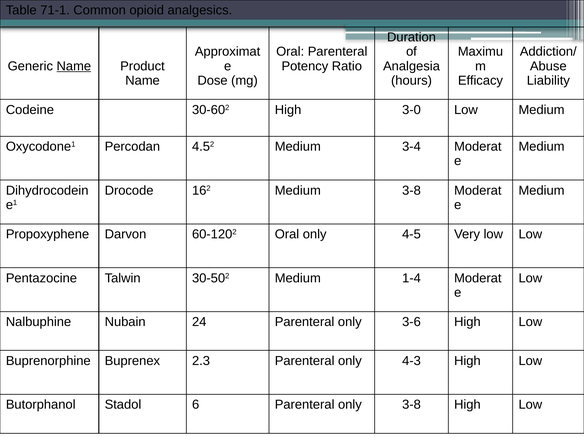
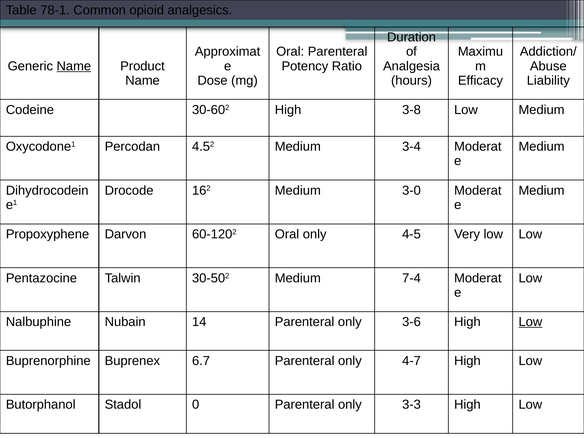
71-1: 71-1 -> 78-1
3-0: 3-0 -> 3-8
Medium 3-8: 3-8 -> 3-0
1-4: 1-4 -> 7-4
24: 24 -> 14
Low at (530, 322) underline: none -> present
2.3: 2.3 -> 6.7
4-3: 4-3 -> 4-7
6: 6 -> 0
only 3-8: 3-8 -> 3-3
